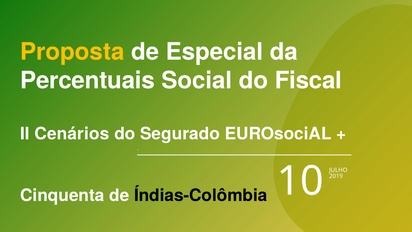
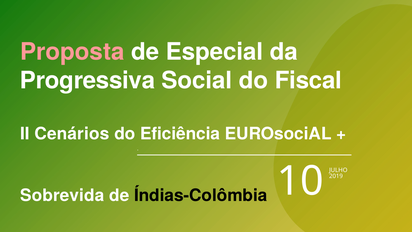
Proposta colour: yellow -> pink
Percentuais: Percentuais -> Progressiva
Segurado: Segurado -> Eficiência
Cinquenta: Cinquenta -> Sobrevida
